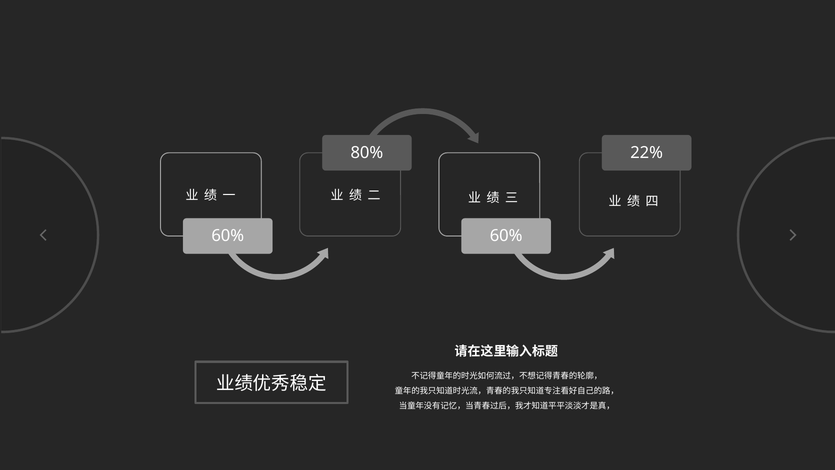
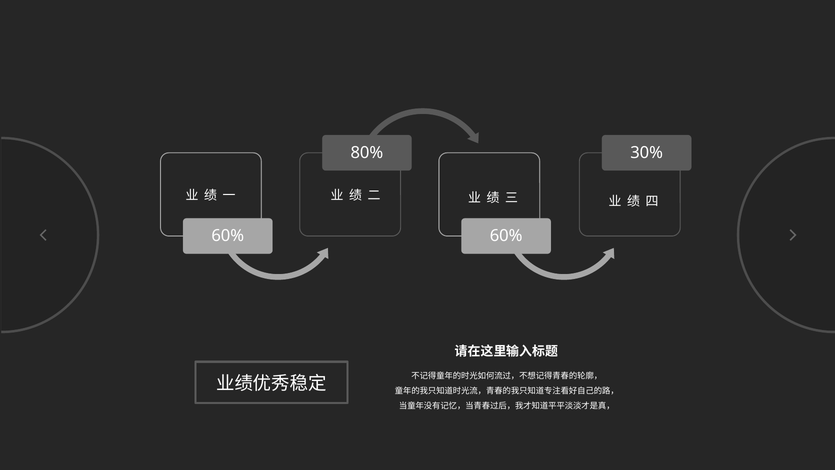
22%: 22% -> 30%
